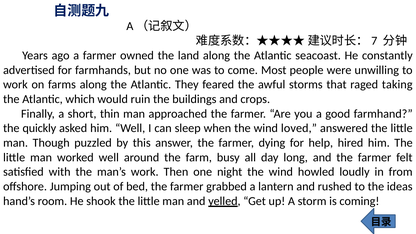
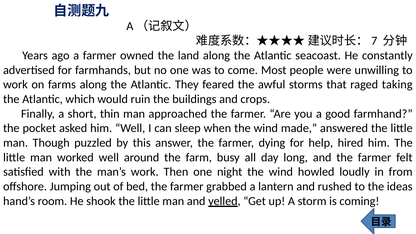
quickly: quickly -> pocket
loved: loved -> made
